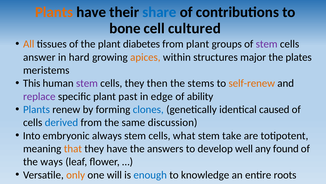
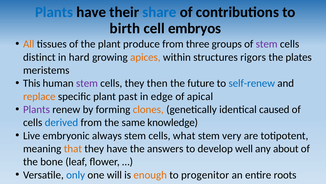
Plants at (54, 12) colour: orange -> blue
bone: bone -> birth
cultured: cultured -> embryos
diabetes: diabetes -> produce
from plant: plant -> three
answer: answer -> distinct
major: major -> rigors
stems: stems -> future
self-renew colour: orange -> blue
replace colour: purple -> orange
ability: ability -> apical
Plants at (36, 109) colour: blue -> purple
clones colour: blue -> orange
discussion: discussion -> knowledge
Into: Into -> Live
take: take -> very
found: found -> about
ways: ways -> bone
only colour: orange -> blue
enough colour: blue -> orange
knowledge: knowledge -> progenitor
